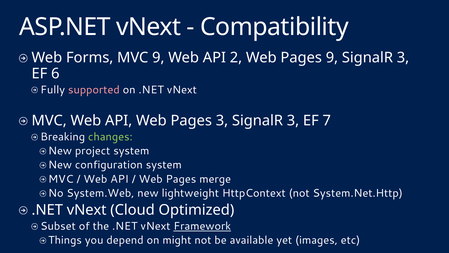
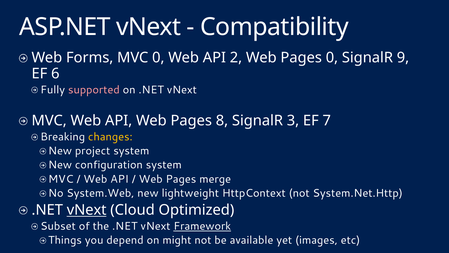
MVC 9: 9 -> 0
Pages 9: 9 -> 0
3 at (403, 58): 3 -> 9
Pages 3: 3 -> 8
changes colour: light green -> yellow
vNext at (87, 210) underline: none -> present
